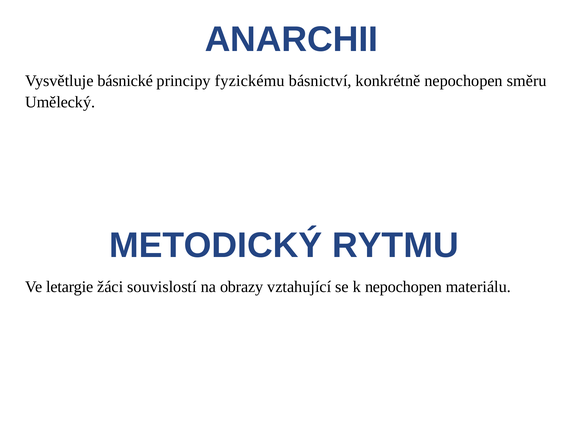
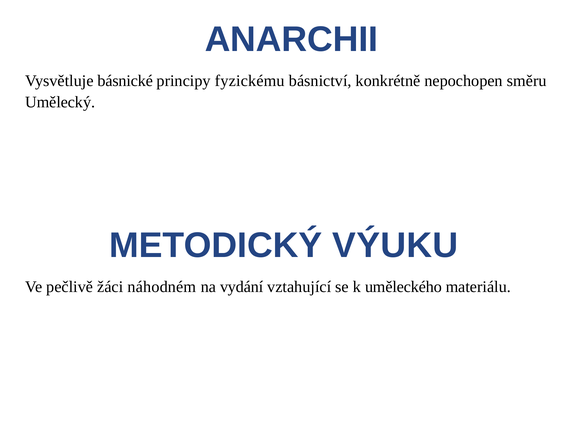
RYTMU: RYTMU -> VÝUKU
letargie: letargie -> pečlivě
souvislostí: souvislostí -> náhodném
obrazy: obrazy -> vydání
k nepochopen: nepochopen -> uměleckého
